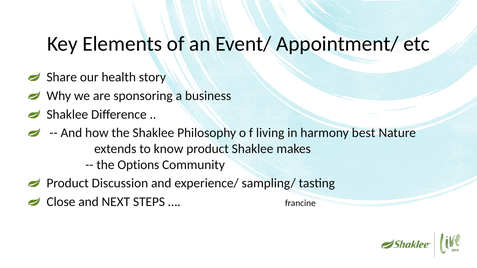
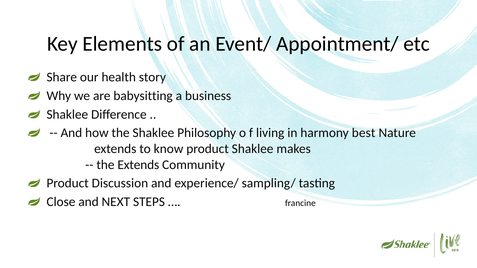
sponsoring: sponsoring -> babysitting
the Options: Options -> Extends
